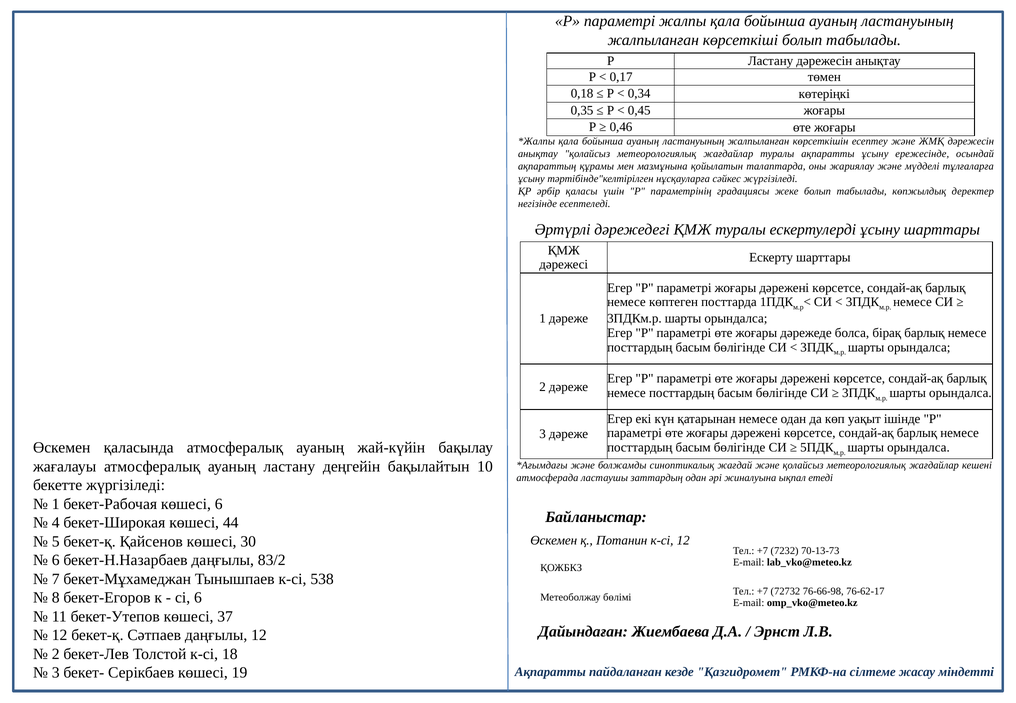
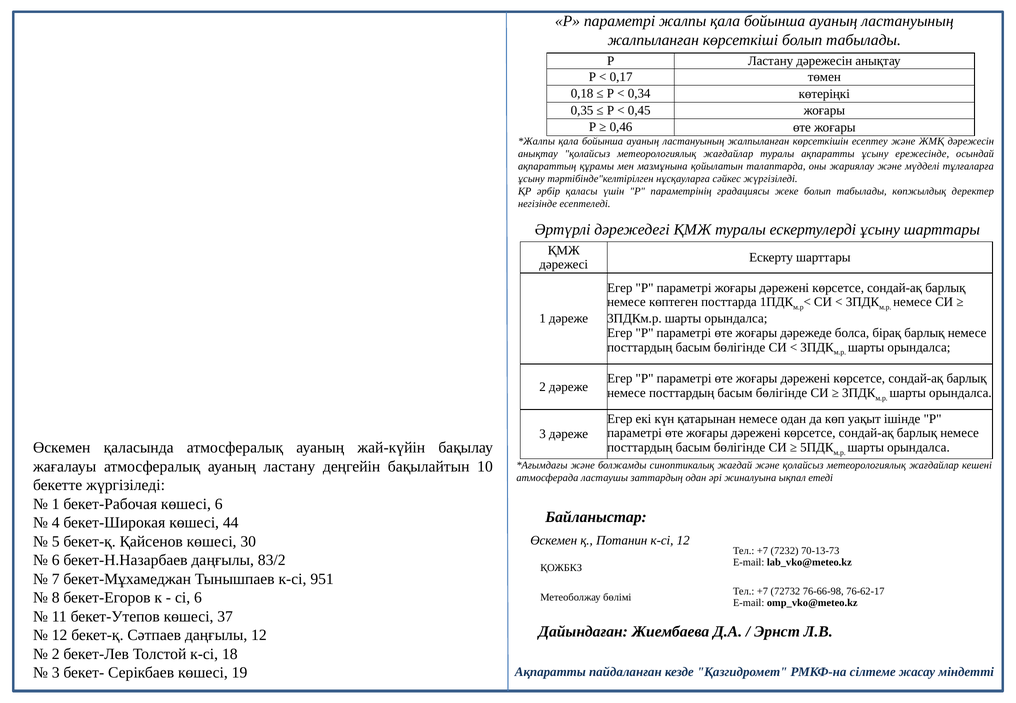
538: 538 -> 951
